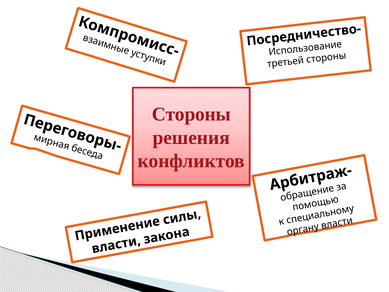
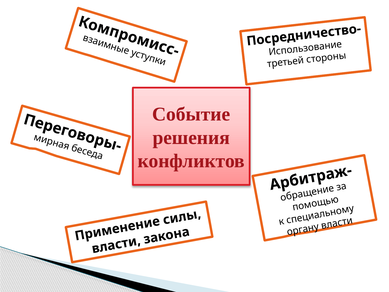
Стороны at (191, 114): Стороны -> Событие
